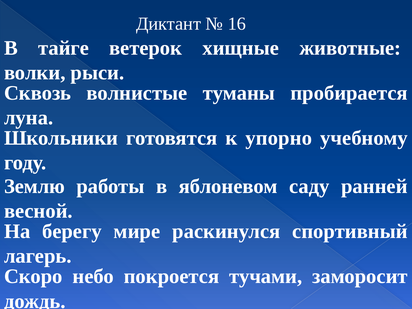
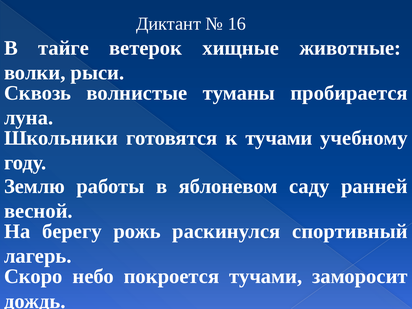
к упорно: упорно -> тучами
мире: мире -> рожь
